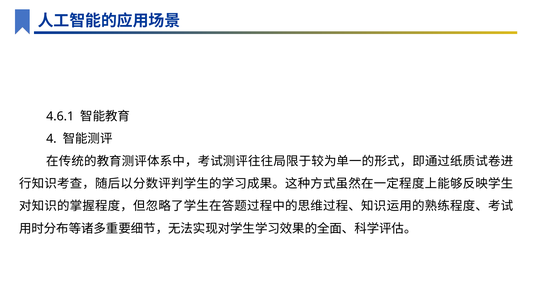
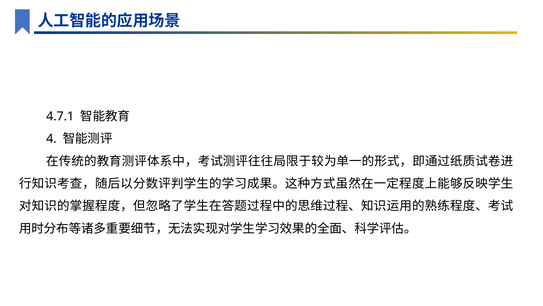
4.6.1: 4.6.1 -> 4.7.1
